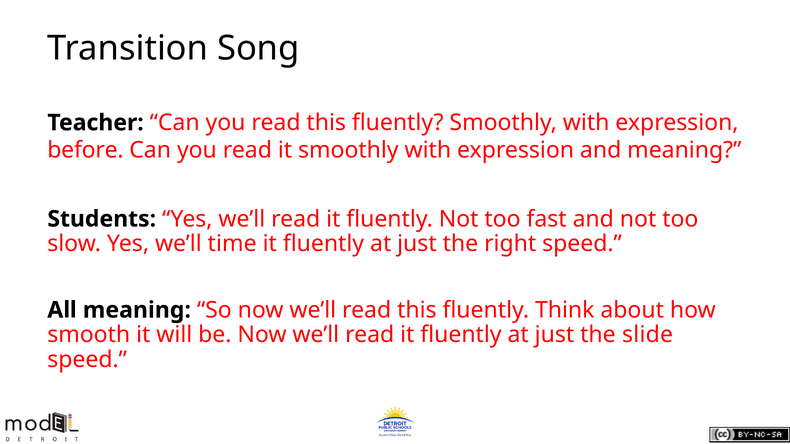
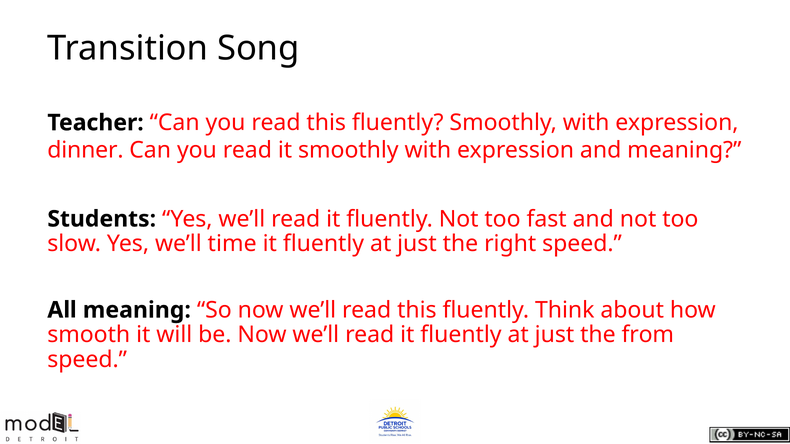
before: before -> dinner
slide: slide -> from
